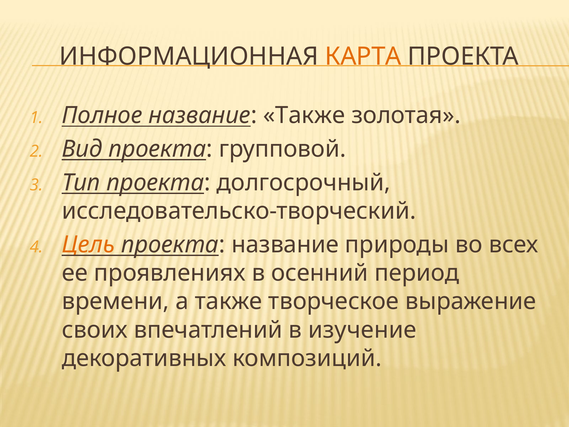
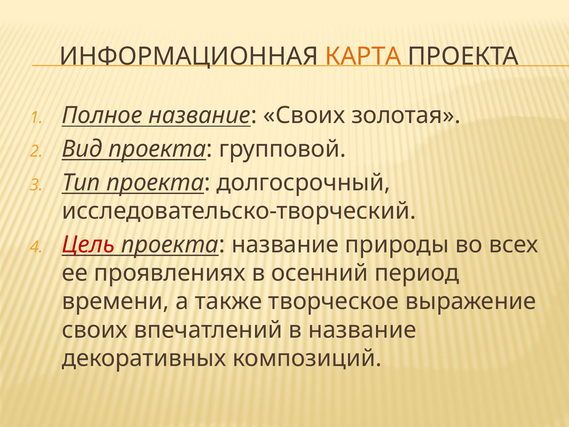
название Также: Также -> Своих
Цель colour: orange -> red
в изучение: изучение -> название
